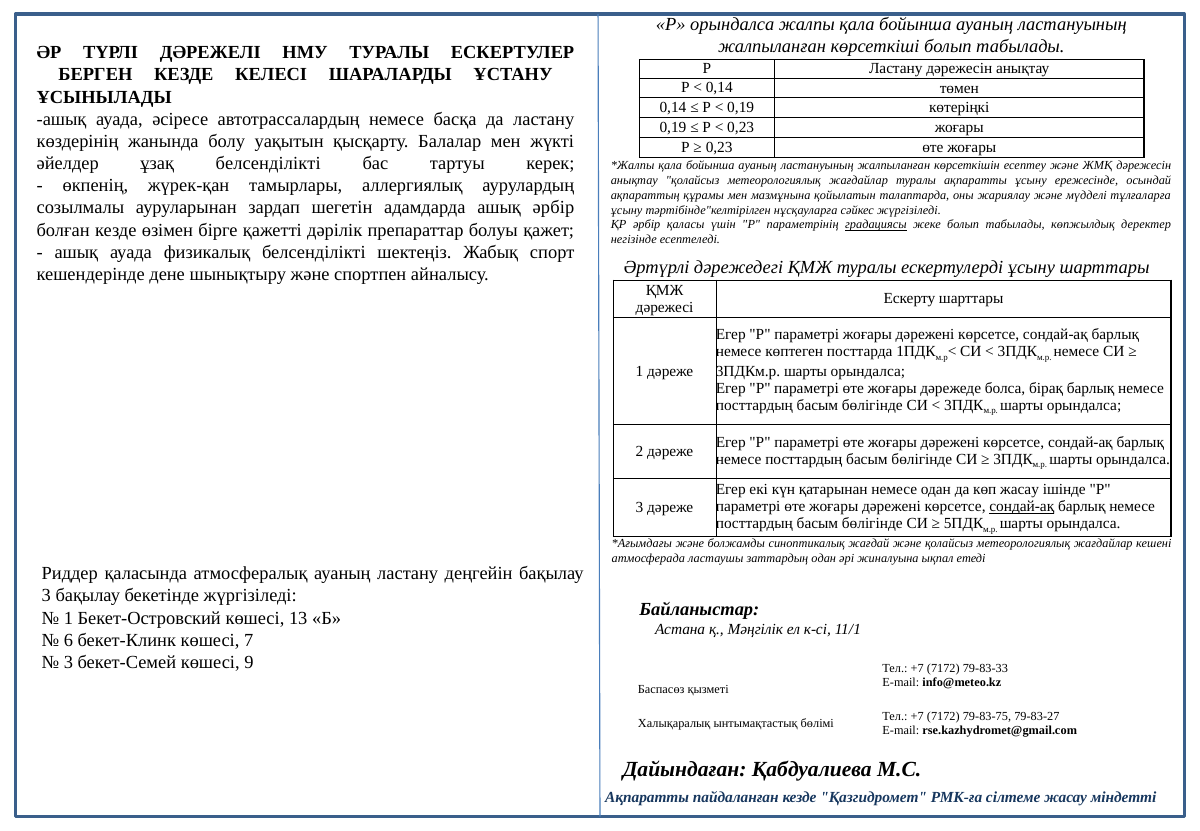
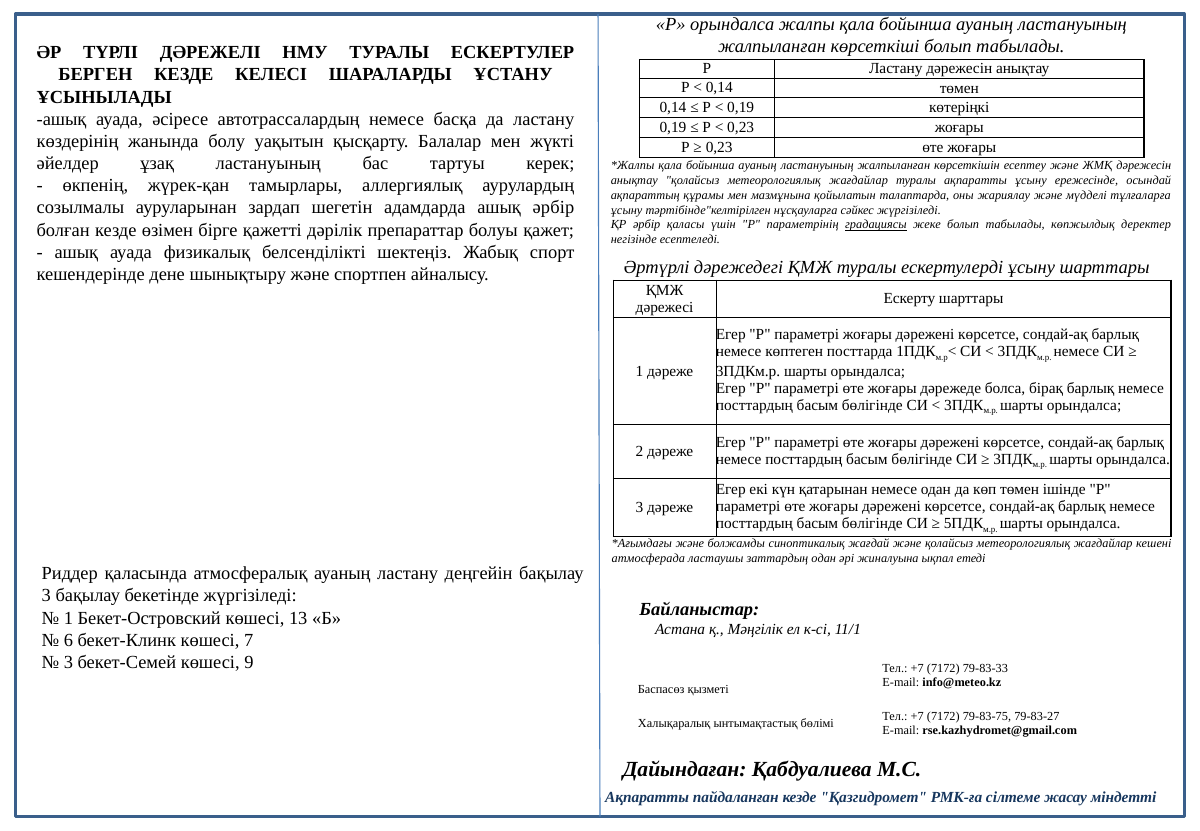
ұзақ белсенділікті: белсенділікті -> ластануының
көп жасау: жасау -> төмен
сондай-ақ at (1022, 506) underline: present -> none
